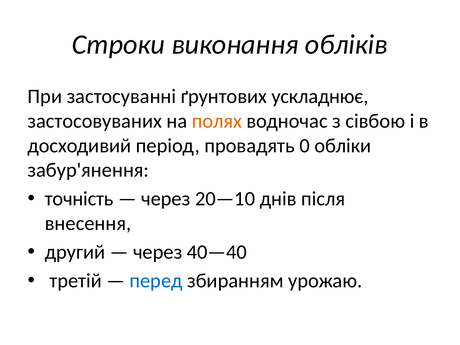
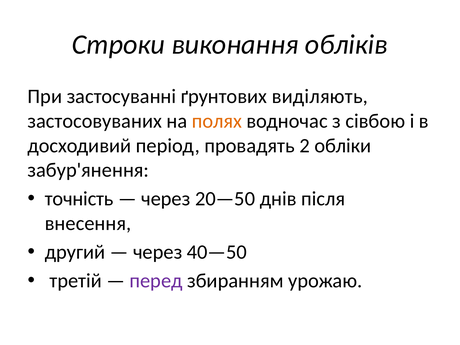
ускладнює: ускладнює -> виділяють
0: 0 -> 2
20—10: 20—10 -> 20—50
40—40: 40—40 -> 40—50
перед colour: blue -> purple
